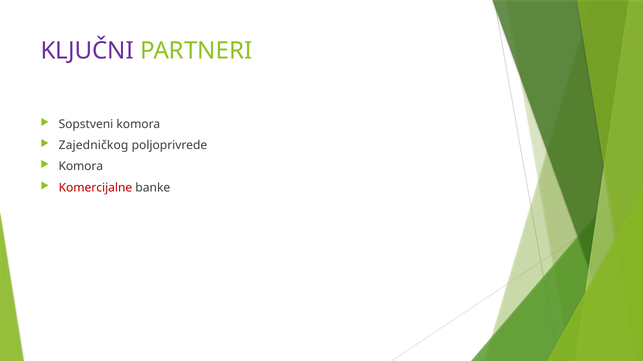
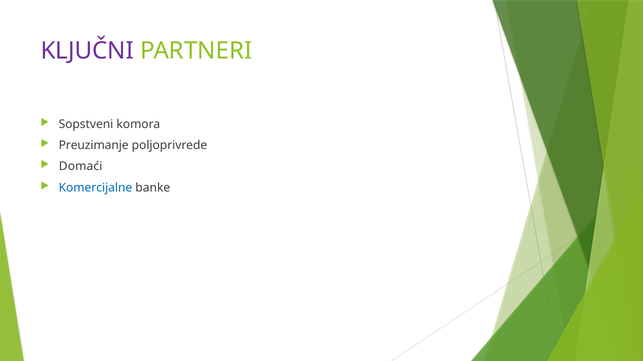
Zajedničkog: Zajedničkog -> Preuzimanje
Komora at (81, 167): Komora -> Domaći
Komercijalne colour: red -> blue
